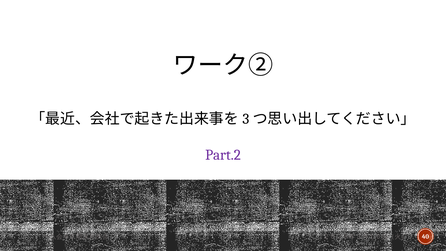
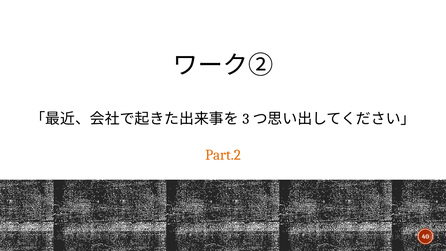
Part.2 colour: purple -> orange
